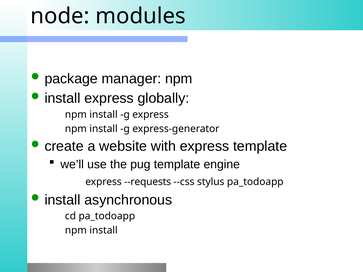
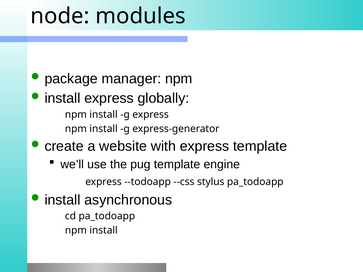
--requests: --requests -> --todoapp
